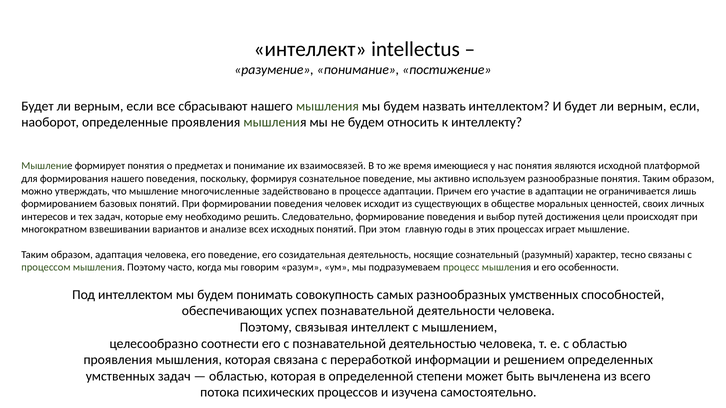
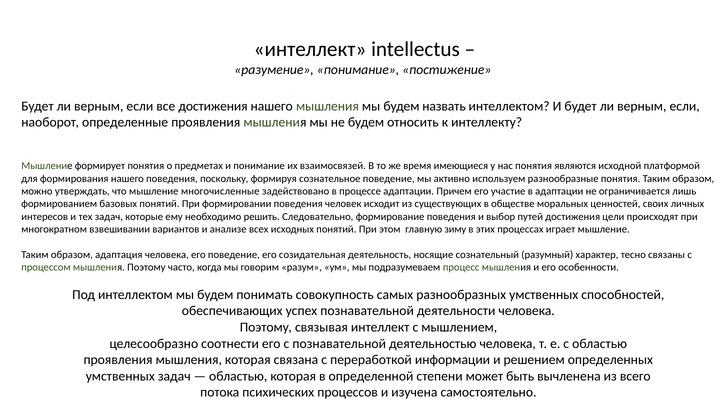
все сбрасывают: сбрасывают -> достижения
годы: годы -> зиму
